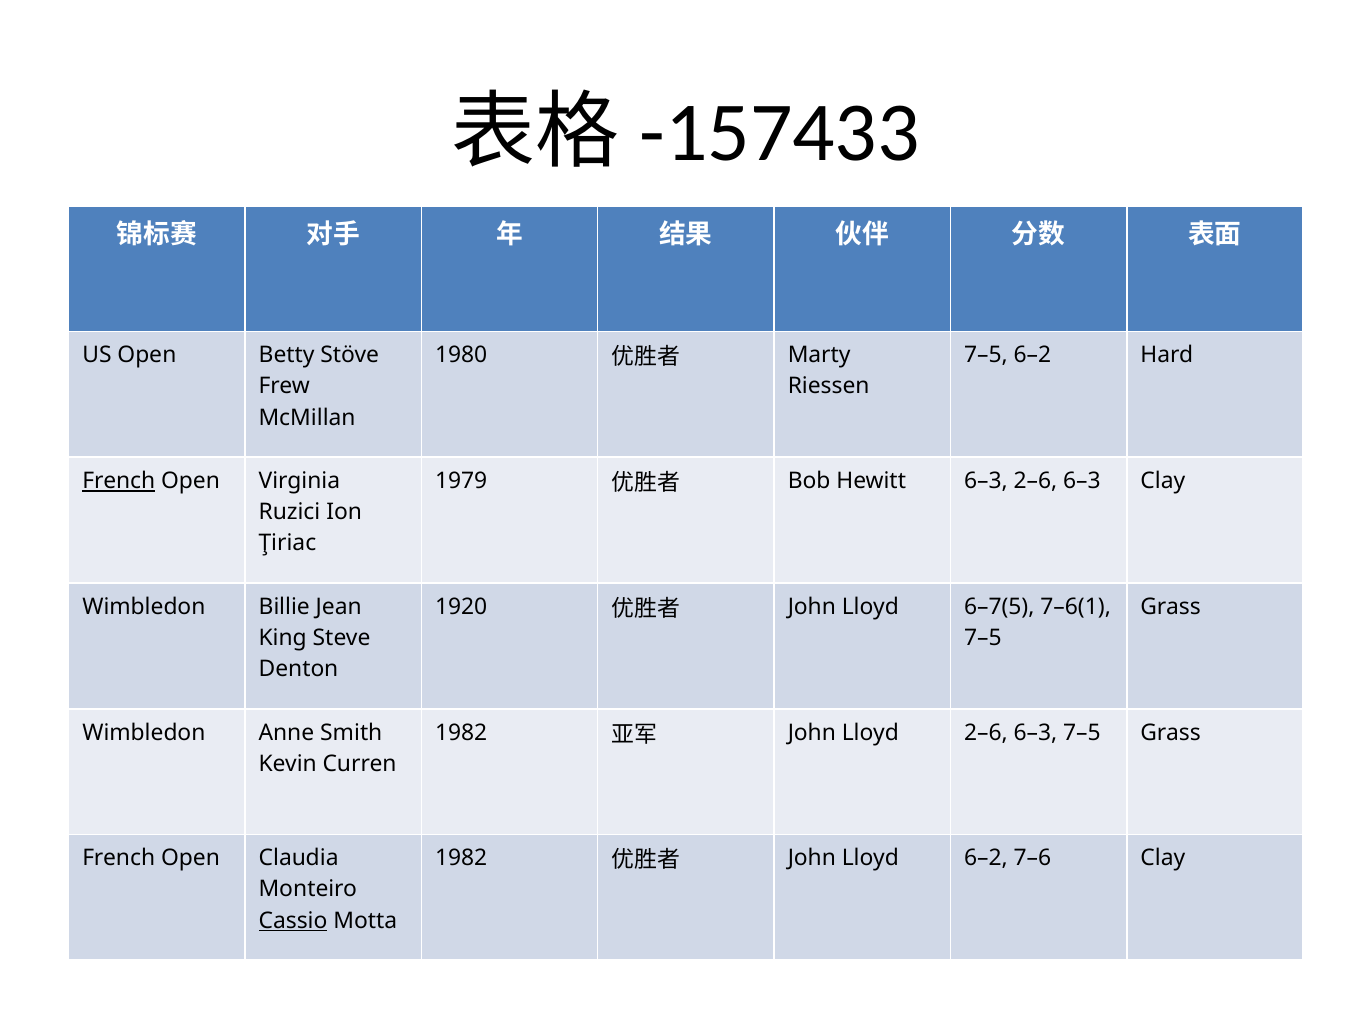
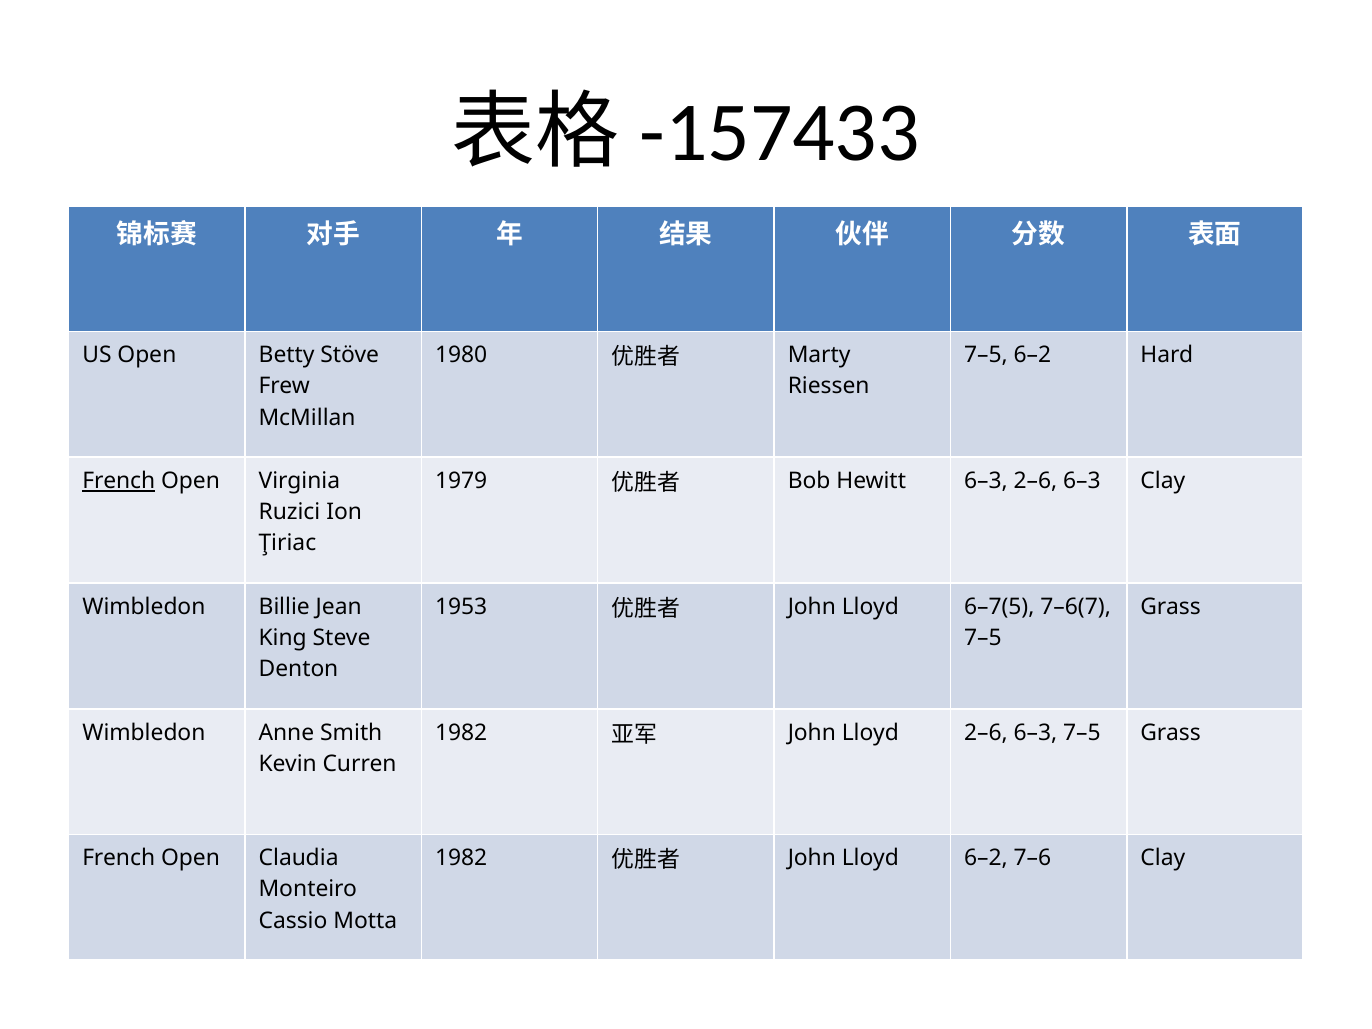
1920: 1920 -> 1953
7–6(1: 7–6(1 -> 7–6(7
Cassio underline: present -> none
